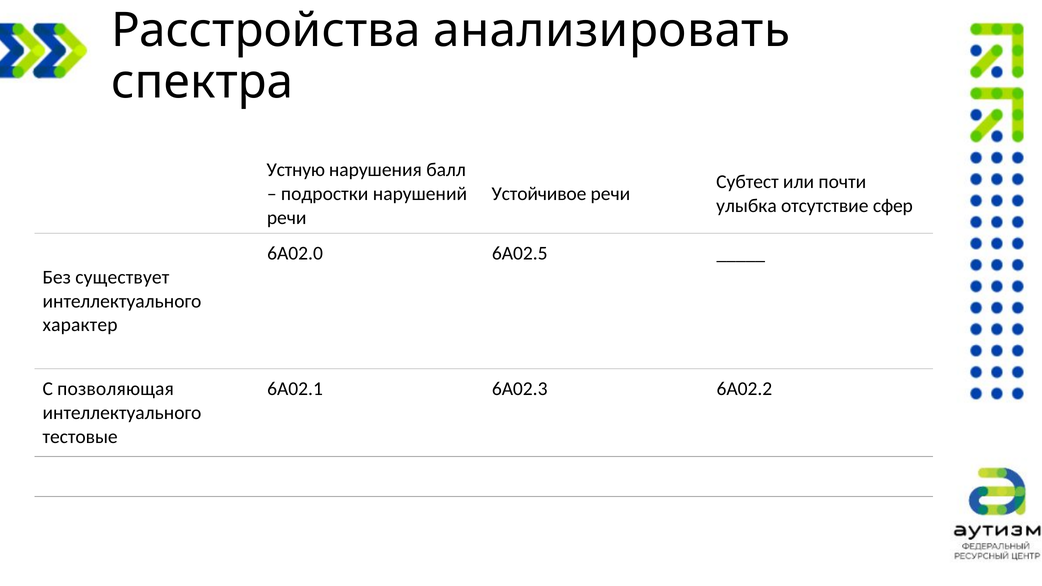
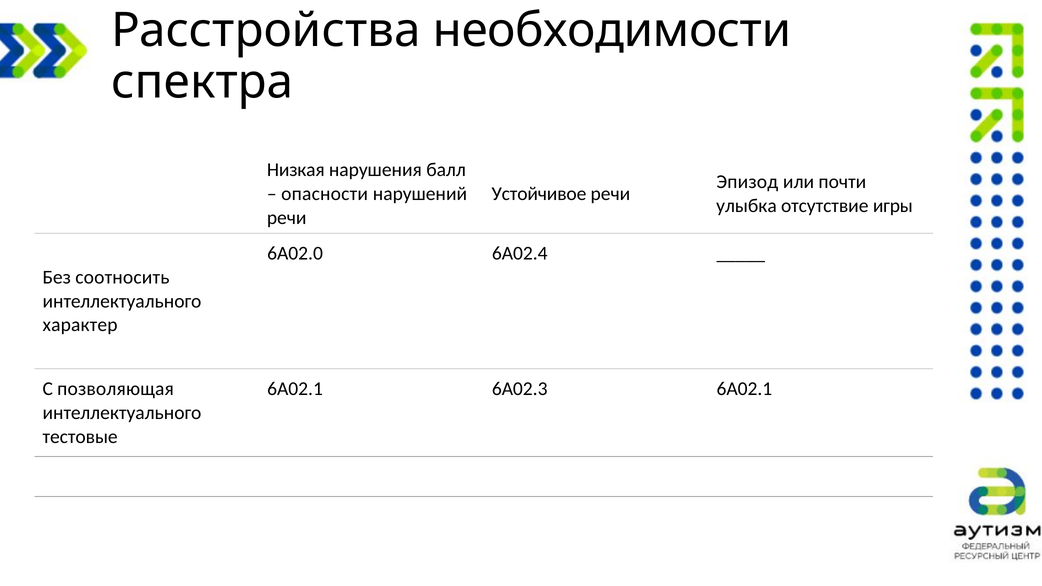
анализировать: анализировать -> необходимости
Устную: Устную -> Низкая
Субтест: Субтест -> Эпизод
подростки: подростки -> опасности
сфер: сфер -> игры
6A02.5: 6A02.5 -> 6A02.4
существует: существует -> соотносить
6A02.3 6A02.2: 6A02.2 -> 6A02.1
